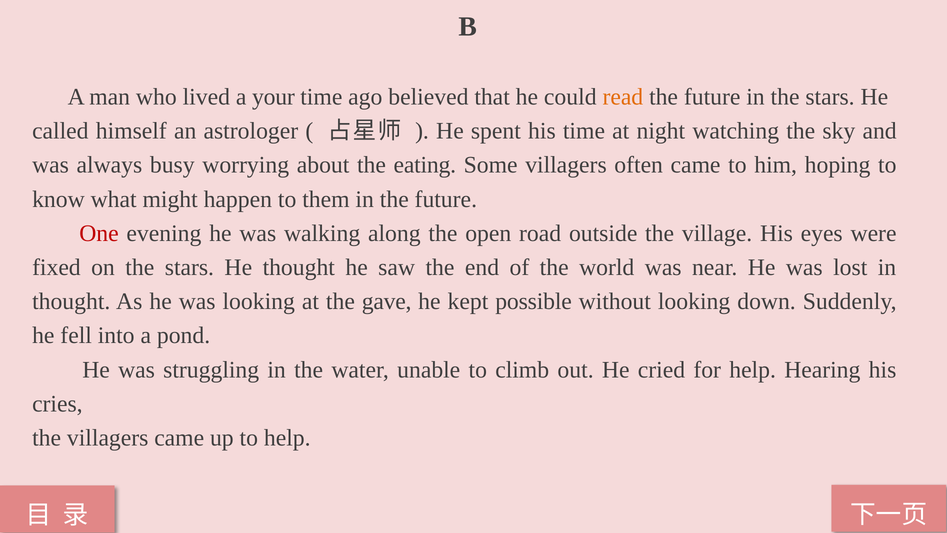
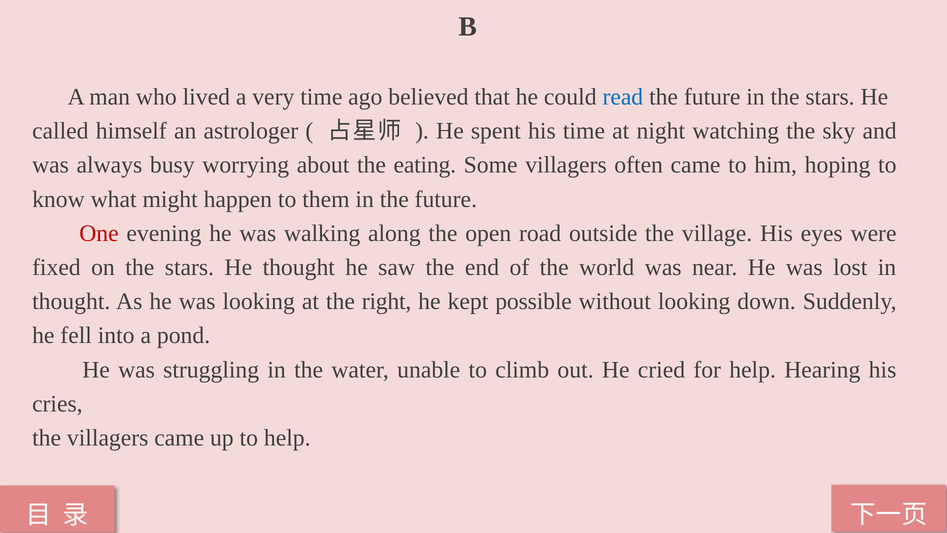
your: your -> very
read colour: orange -> blue
gave: gave -> right
